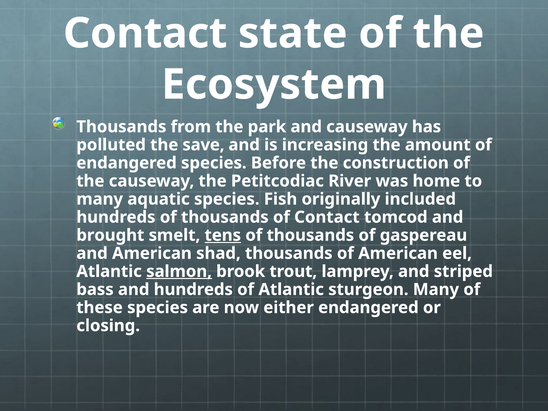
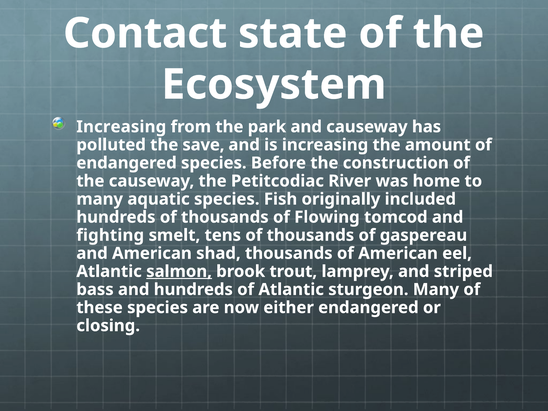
Thousands at (121, 127): Thousands -> Increasing
of Contact: Contact -> Flowing
brought: brought -> fighting
tens underline: present -> none
